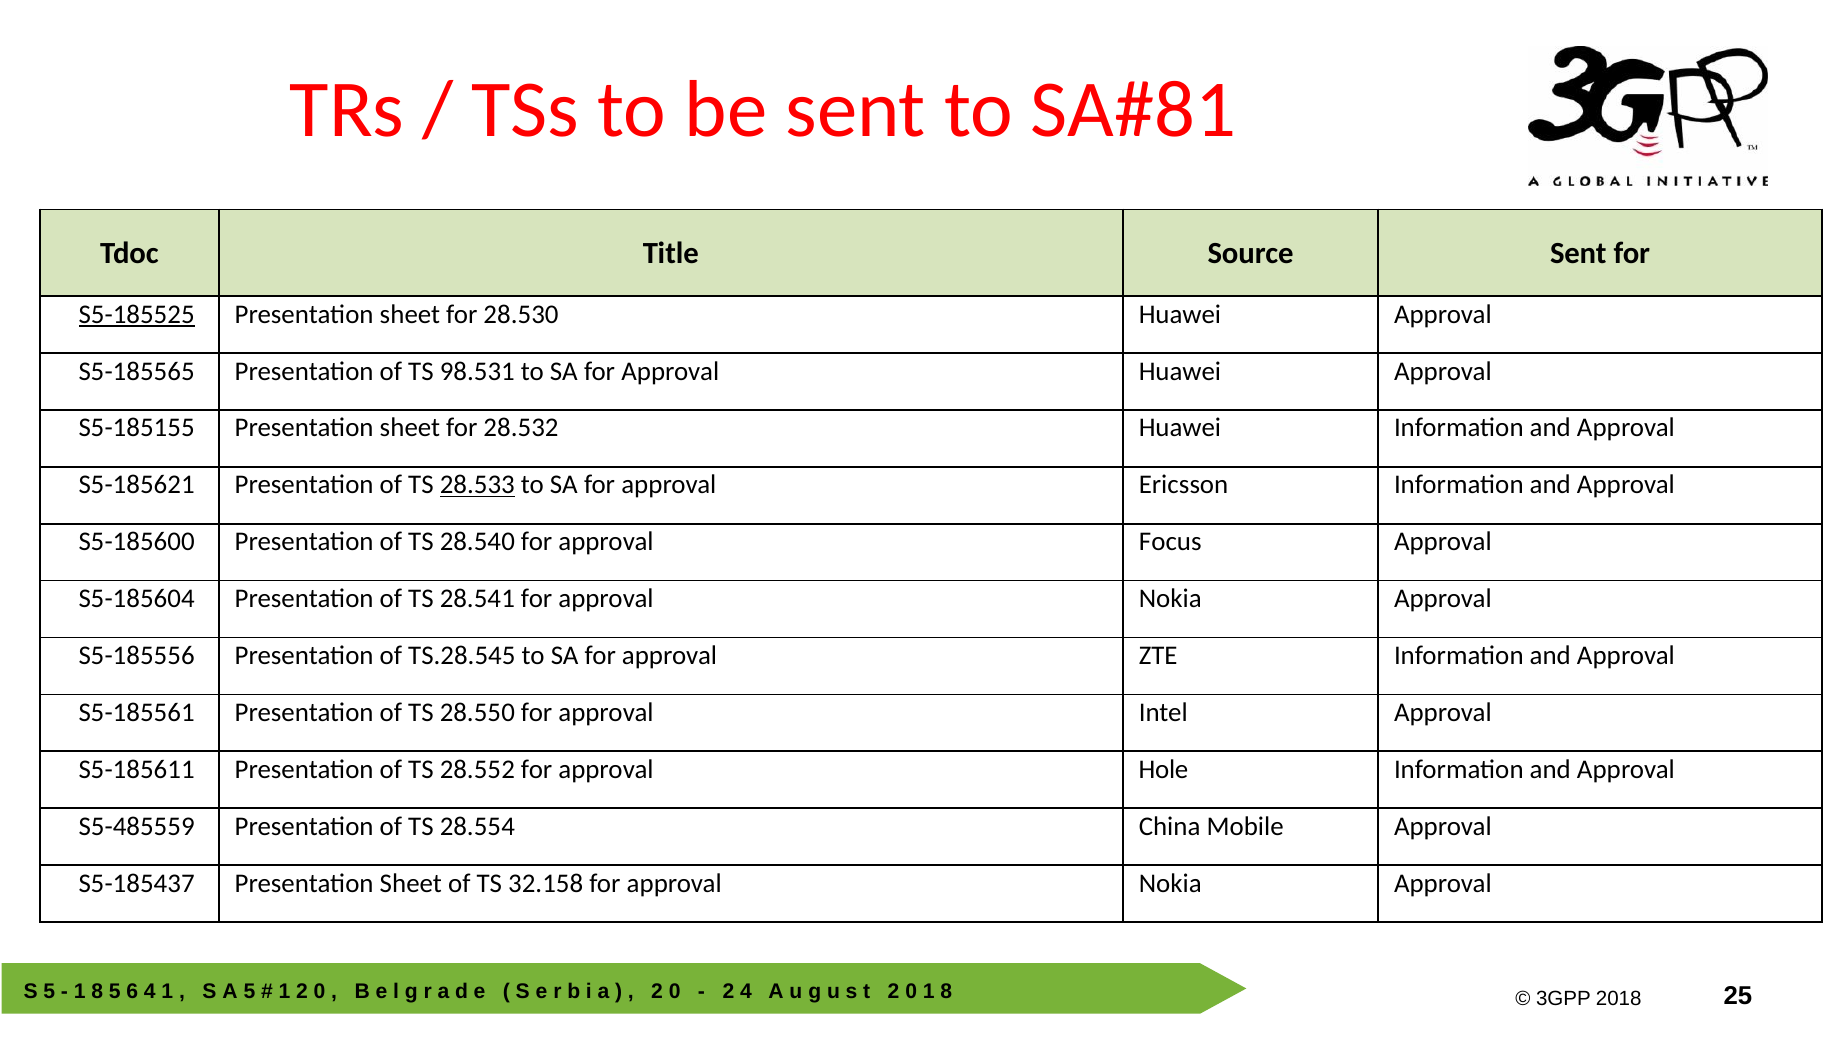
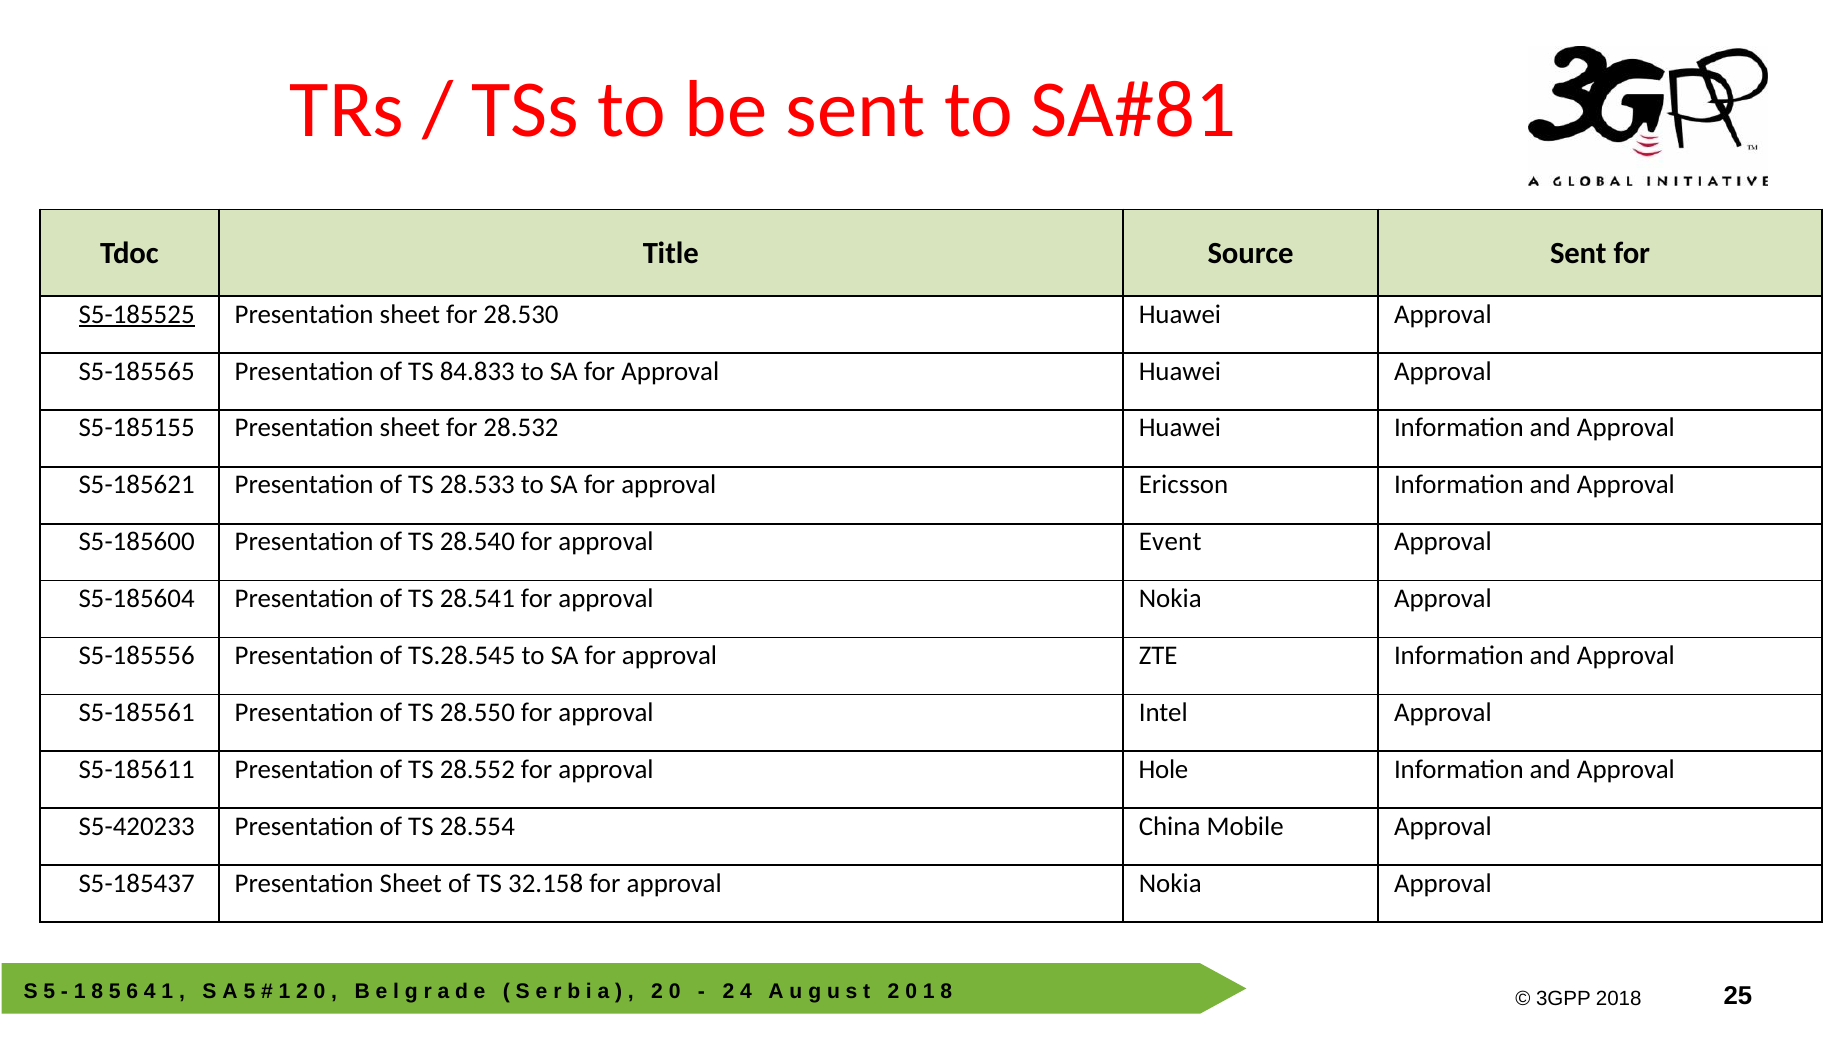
98.531: 98.531 -> 84.833
28.533 underline: present -> none
Focus: Focus -> Event
S5-485559: S5-485559 -> S5-420233
